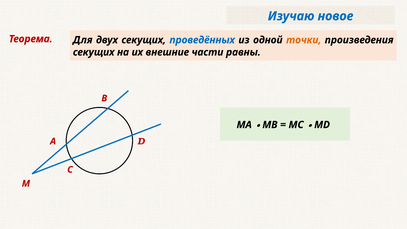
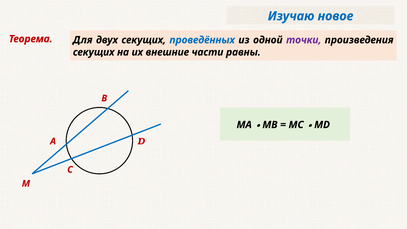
точки colour: orange -> purple
